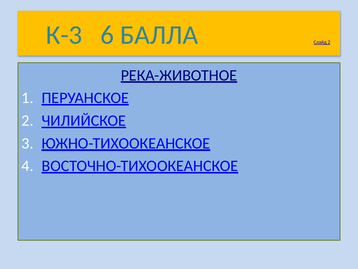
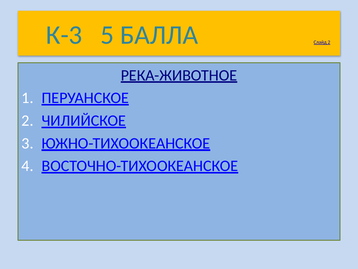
6: 6 -> 5
